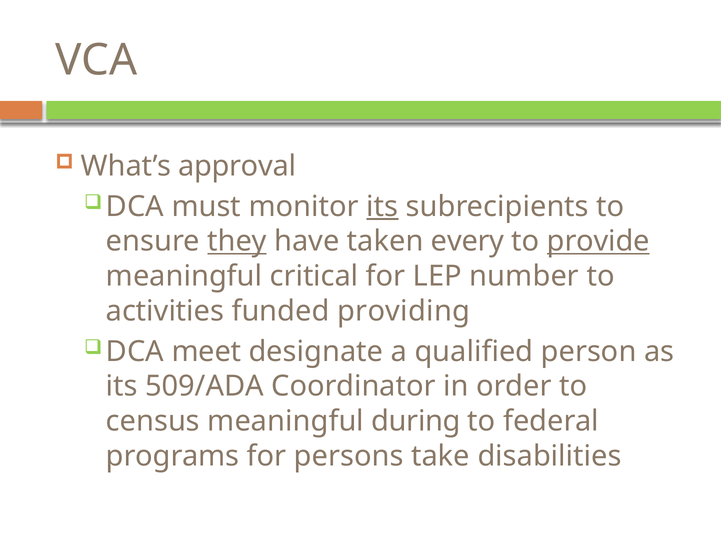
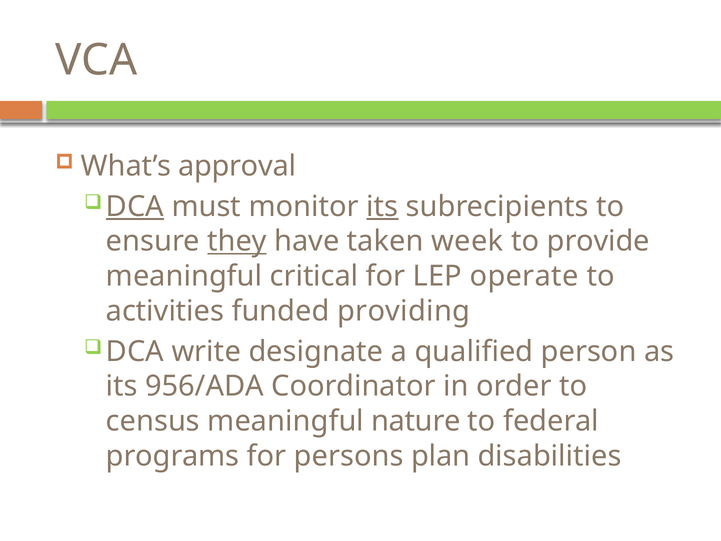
DCA at (135, 206) underline: none -> present
every: every -> week
provide underline: present -> none
number: number -> operate
meet: meet -> write
509/ADA: 509/ADA -> 956/ADA
during: during -> nature
take: take -> plan
